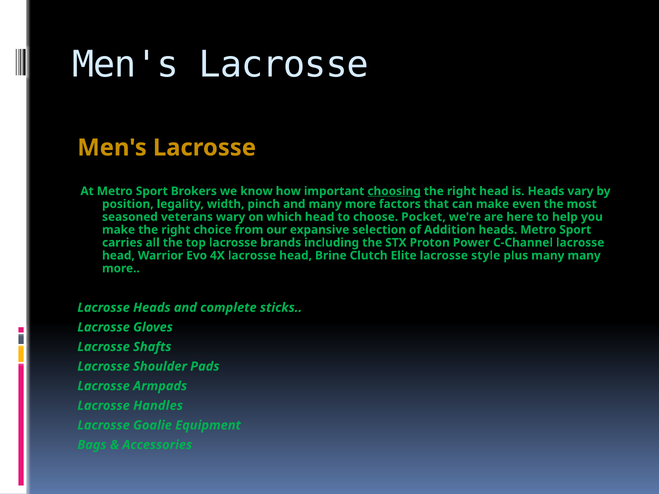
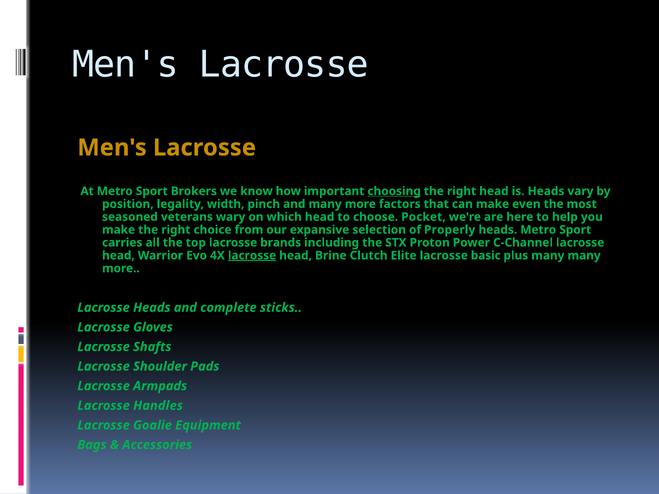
Addition: Addition -> Properly
lacrosse at (252, 256) underline: none -> present
style: style -> basic
